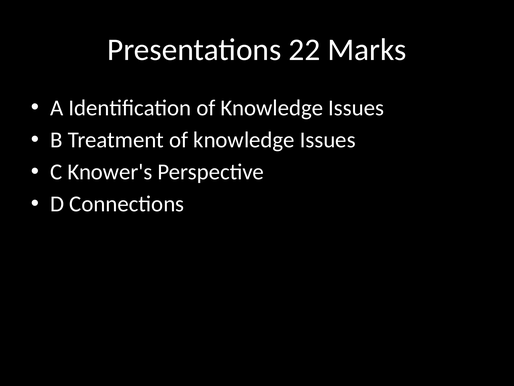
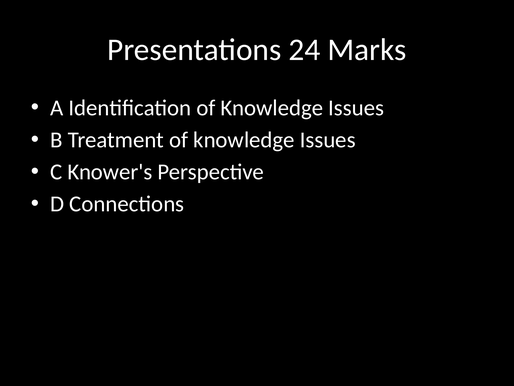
22: 22 -> 24
